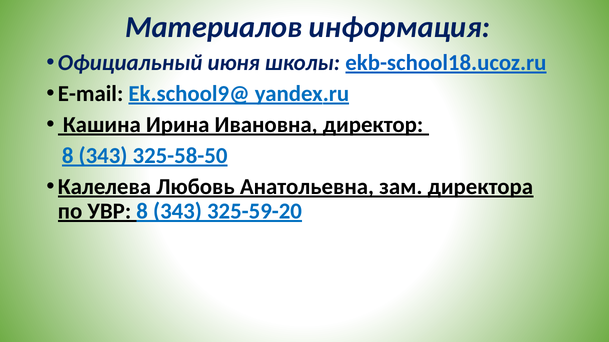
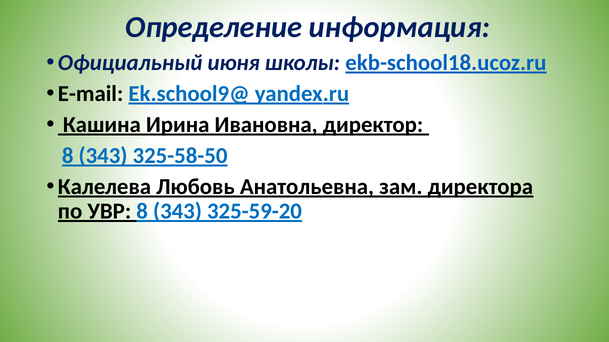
Материалов: Материалов -> Определение
